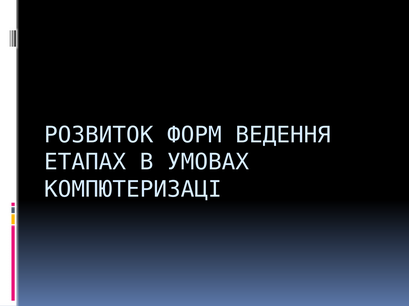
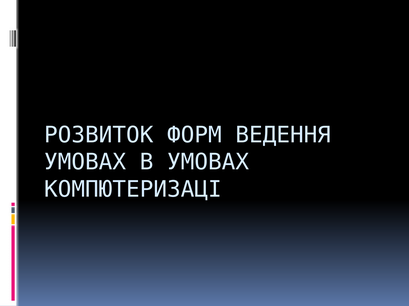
ЕТАПАХ at (85, 162): ЕТАПАХ -> УМОВАХ
